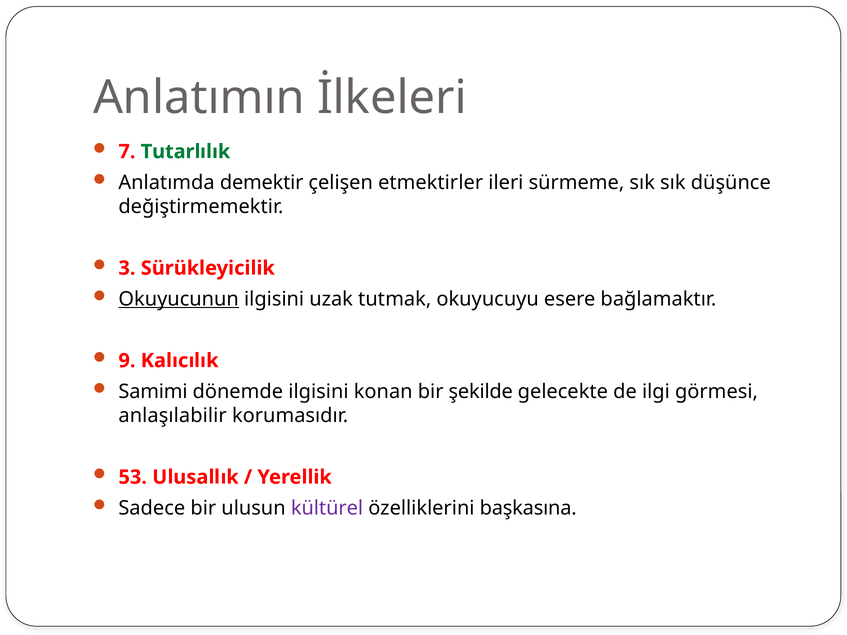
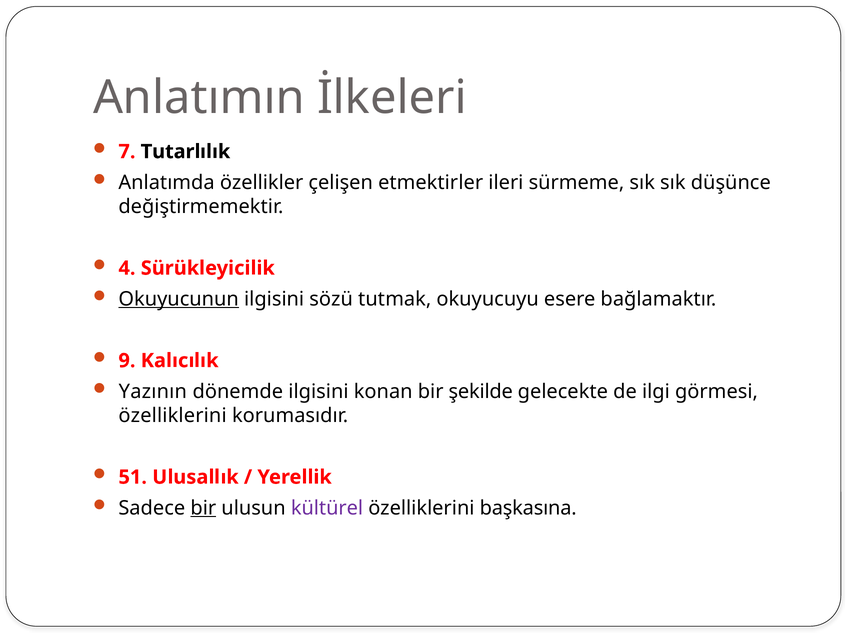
Tutarlılık colour: green -> black
demektir: demektir -> özellikler
3: 3 -> 4
uzak: uzak -> sözü
Samimi: Samimi -> Yazının
anlaşılabilir at (173, 416): anlaşılabilir -> özelliklerini
53: 53 -> 51
bir at (203, 508) underline: none -> present
